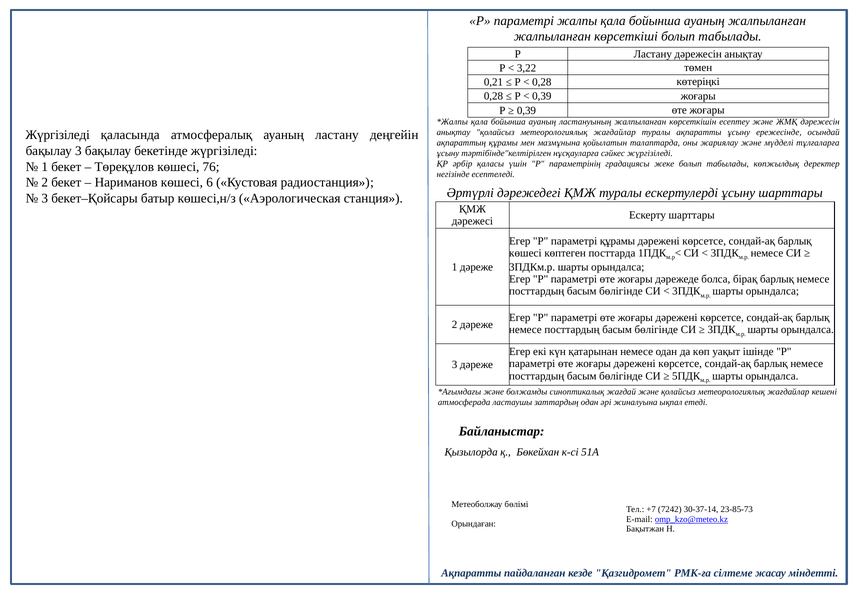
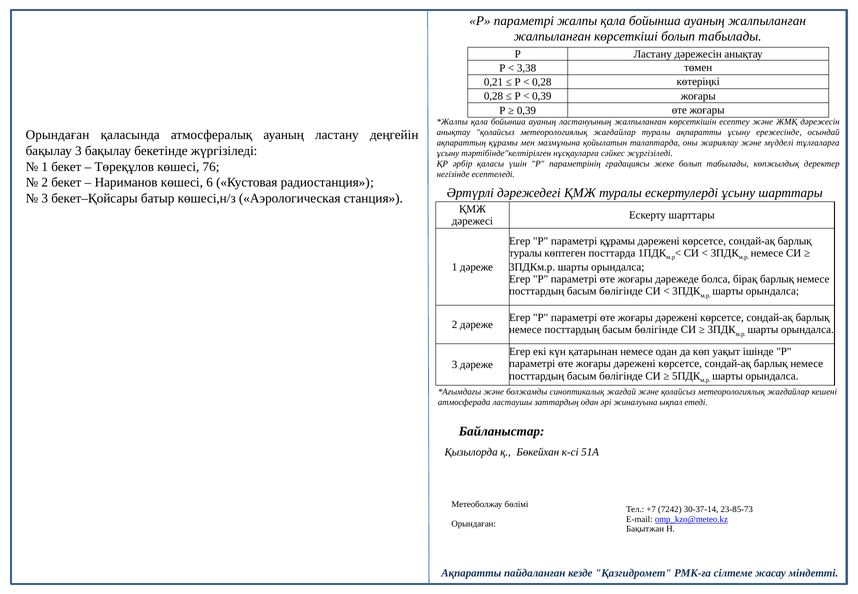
3,22: 3,22 -> 3,38
Жүргізіледі at (58, 135): Жүргізіледі -> Орындаған
көшесі at (525, 253): көшесі -> туралы
